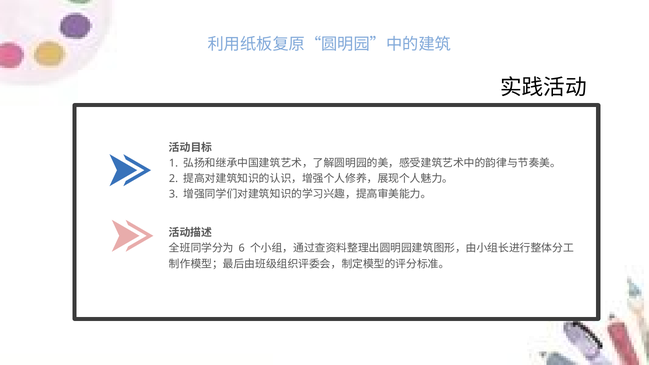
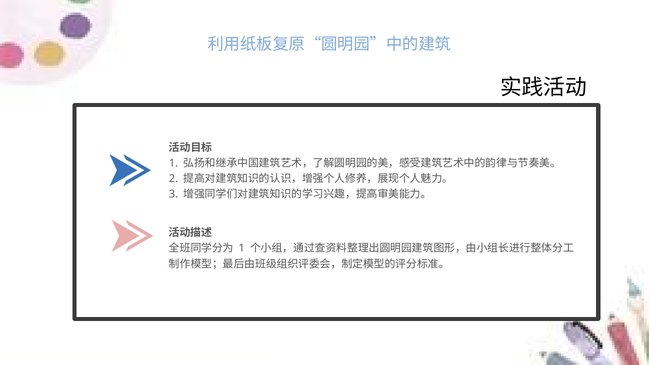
6 at (242, 248): 6 -> 1
